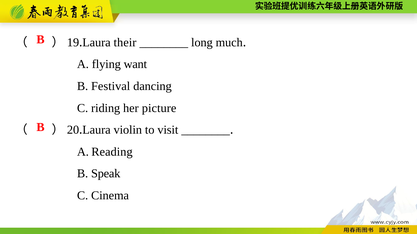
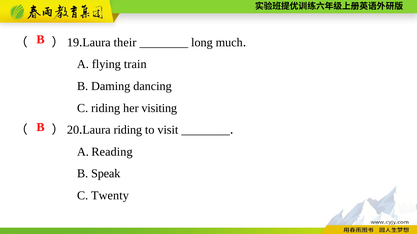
want: want -> train
Festival: Festival -> Daming
picture: picture -> visiting
violin at (128, 130): violin -> riding
Cinema: Cinema -> Twenty
